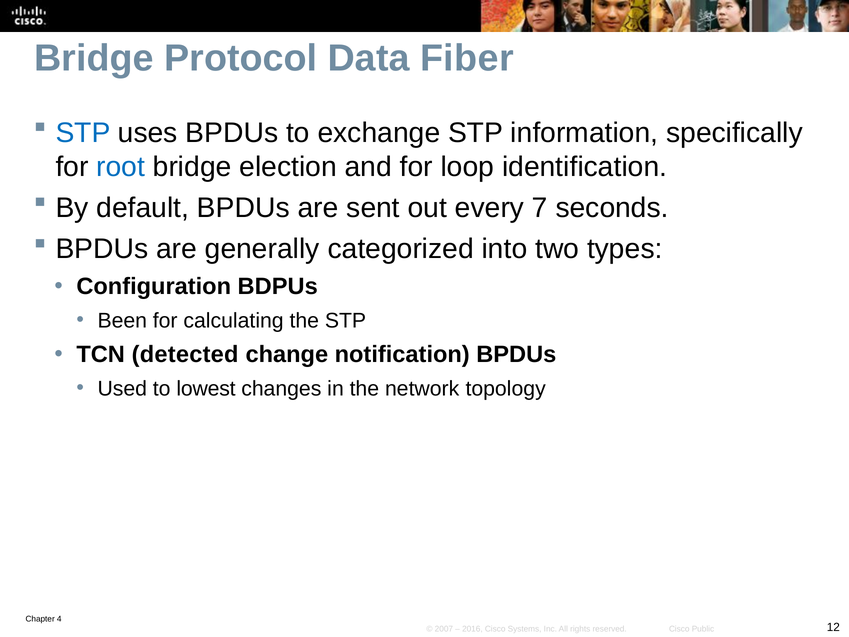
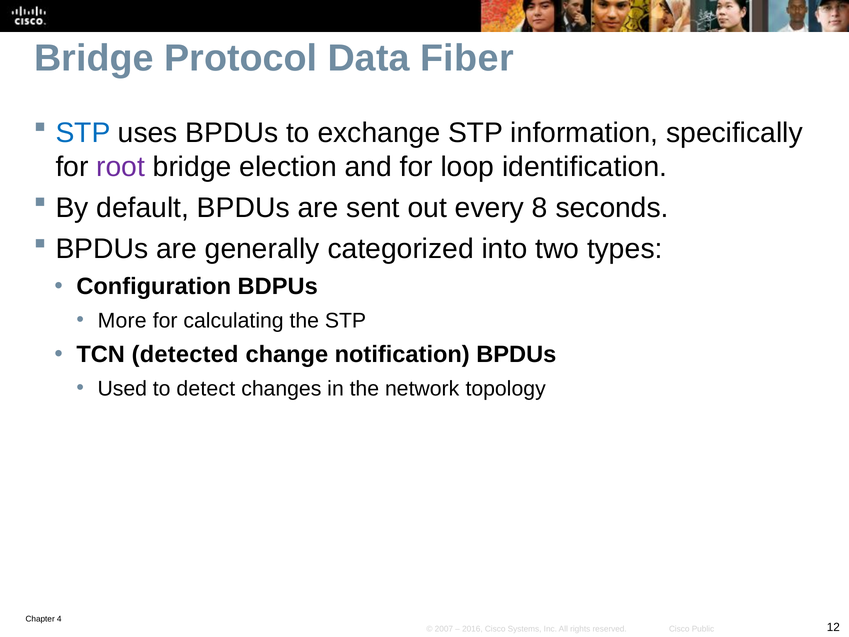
root colour: blue -> purple
7: 7 -> 8
Been: Been -> More
lowest: lowest -> detect
